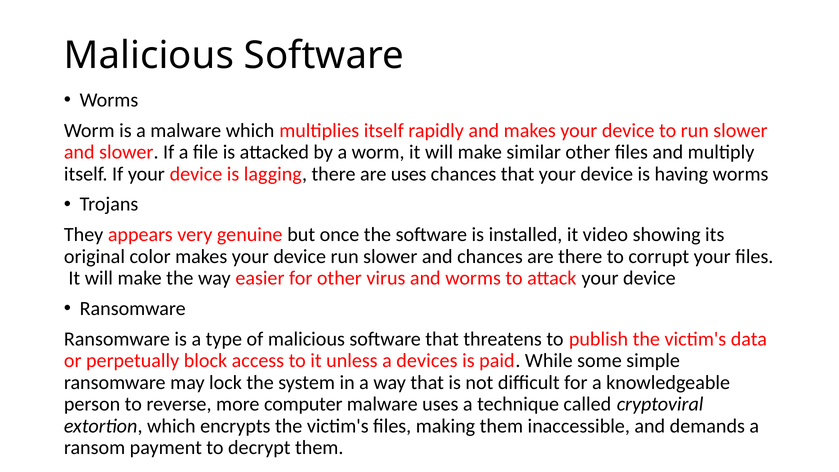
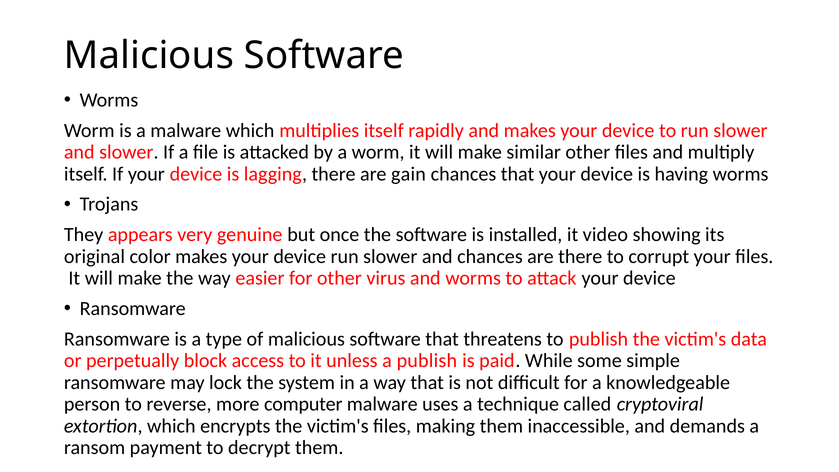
are uses: uses -> gain
a devices: devices -> publish
